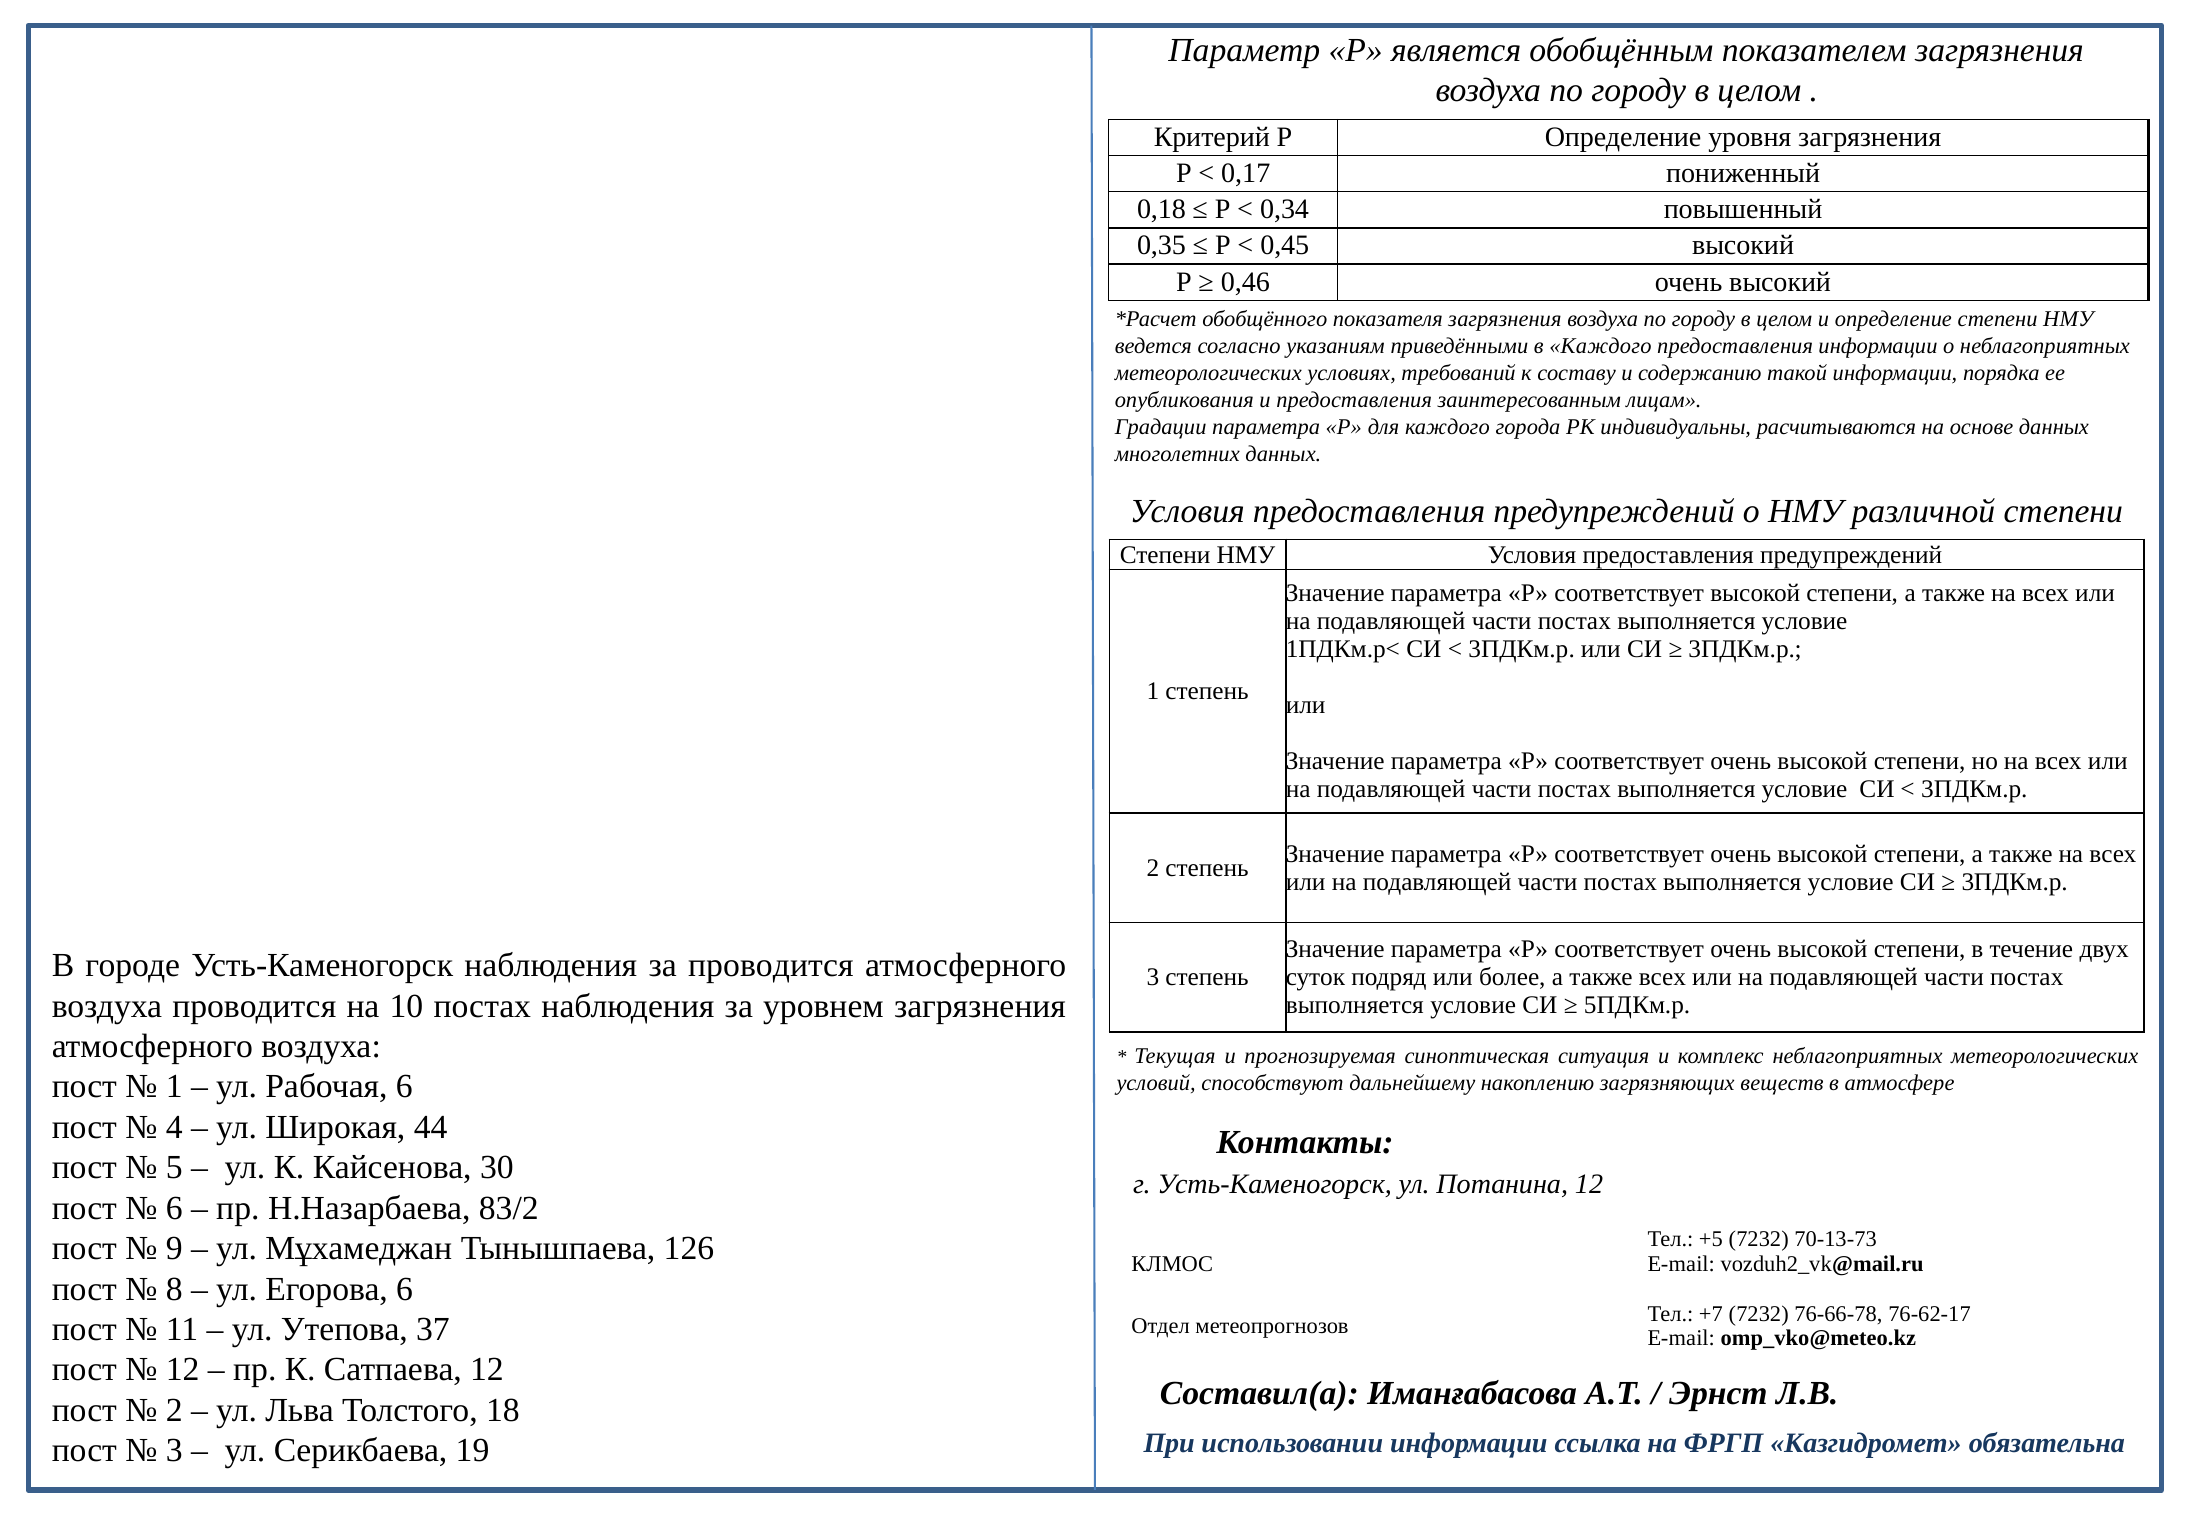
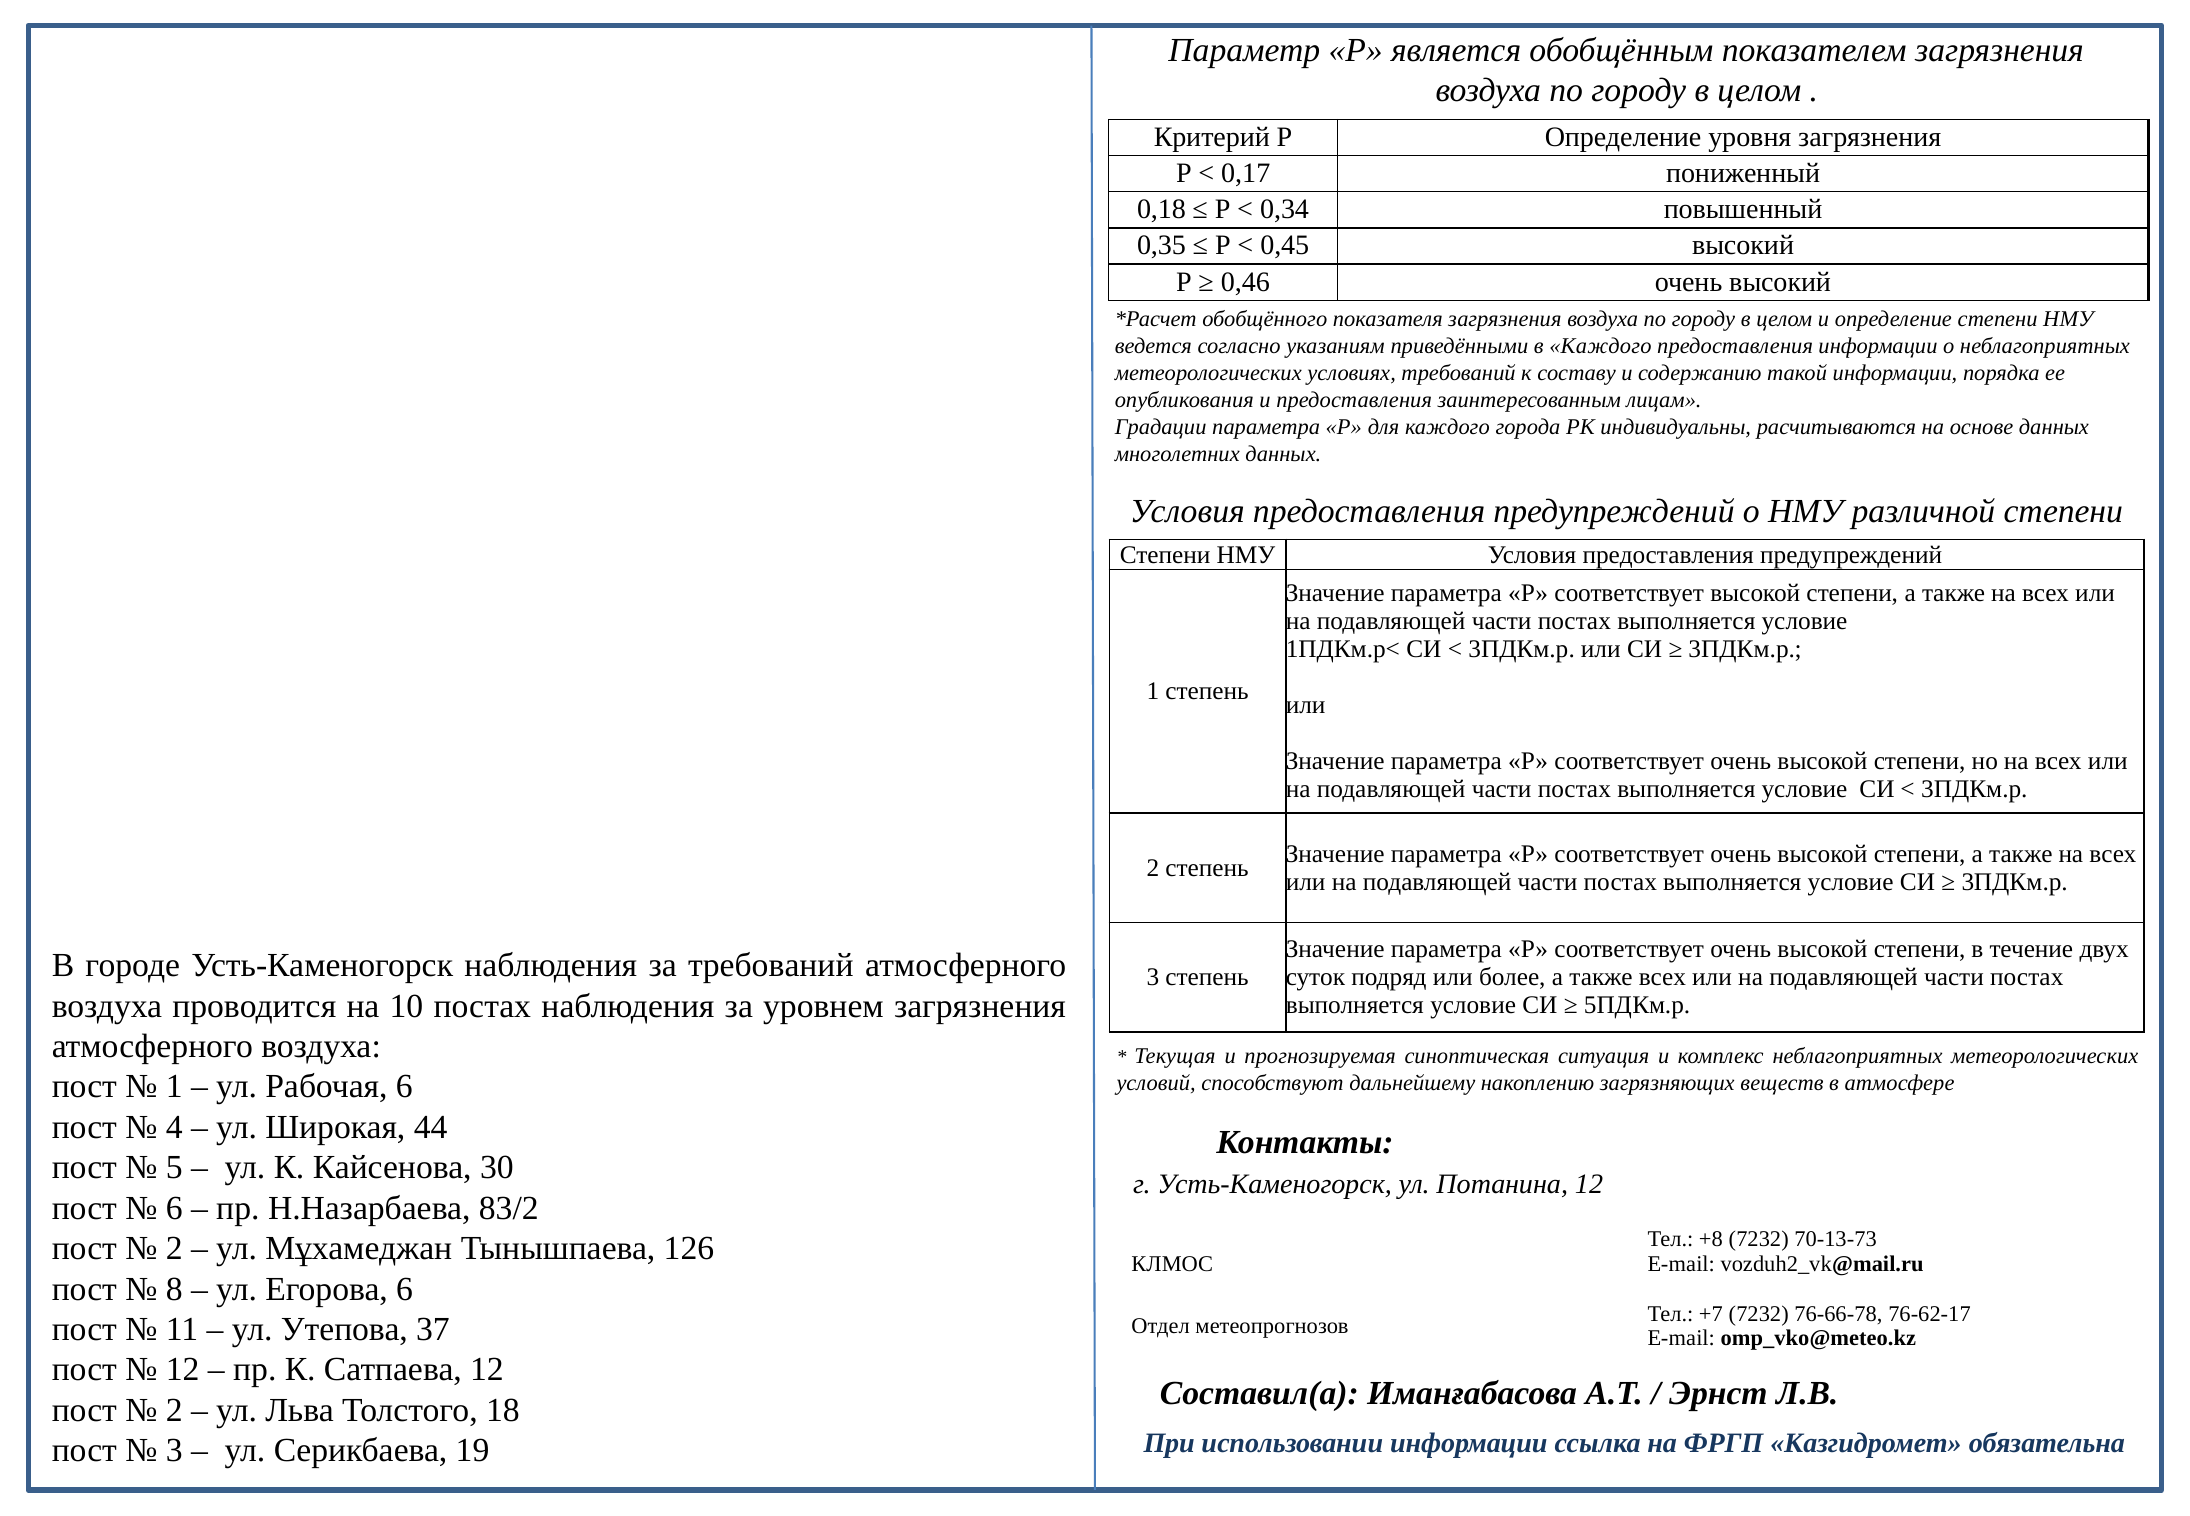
за проводится: проводится -> требований
+5: +5 -> +8
9 at (174, 1249): 9 -> 2
